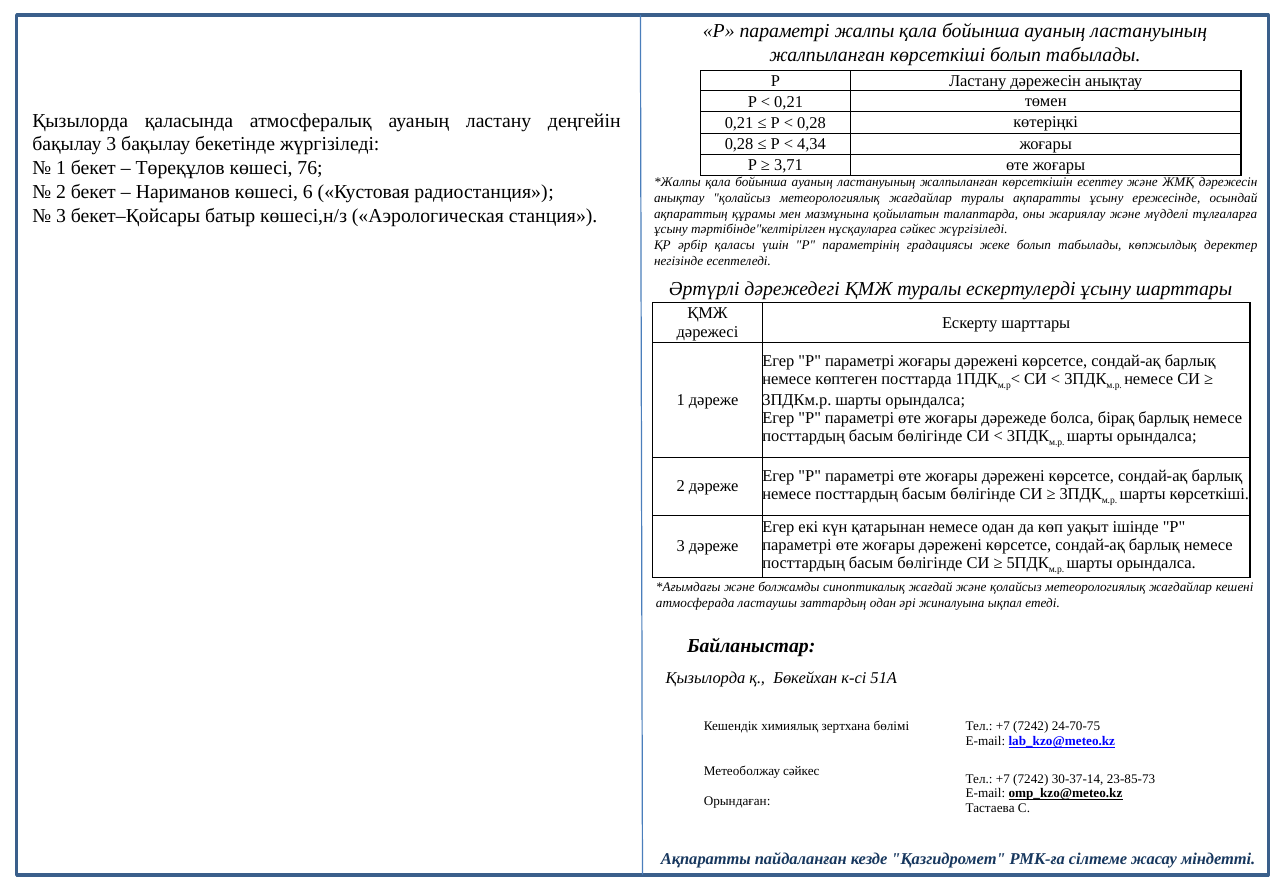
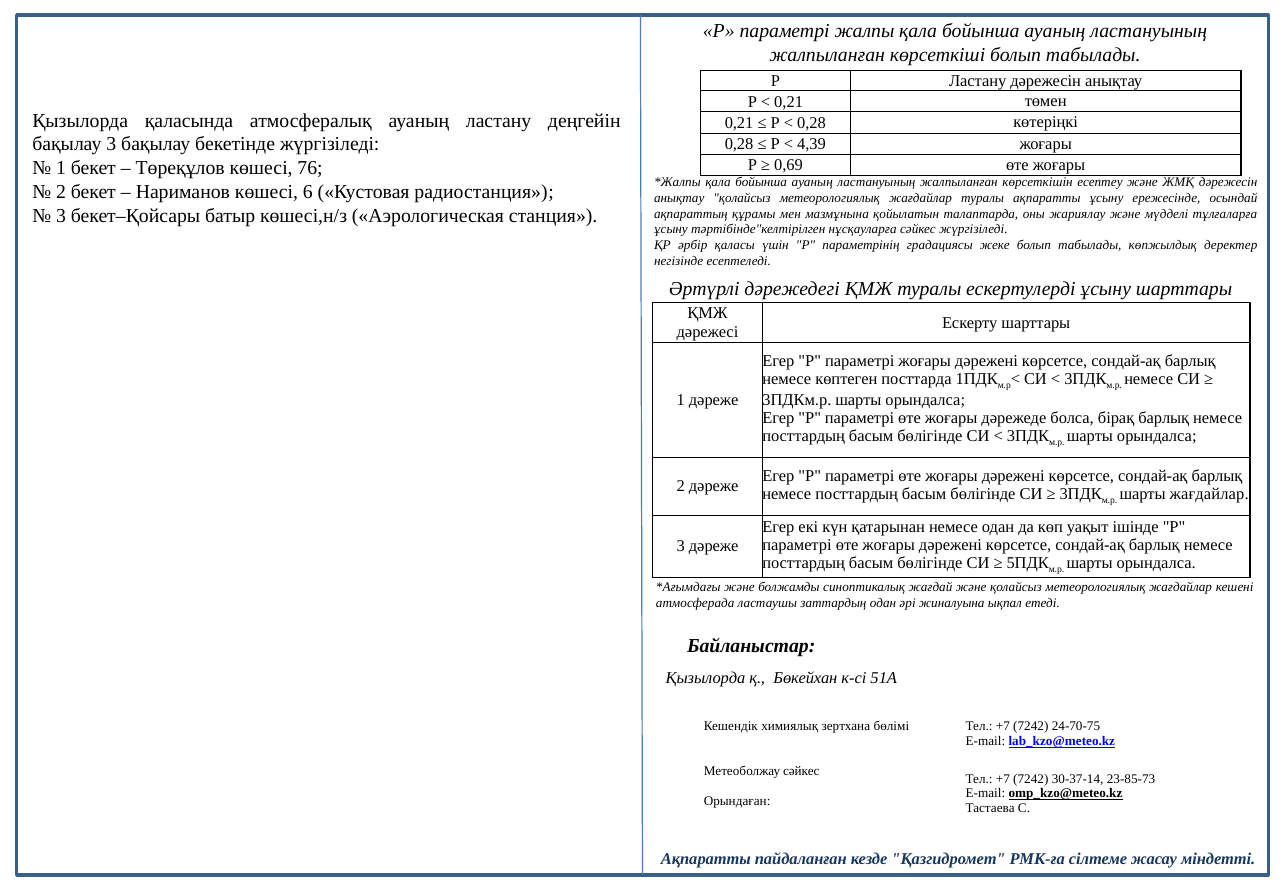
4,34: 4,34 -> 4,39
3,71: 3,71 -> 0,69
шарты көрсеткіші: көрсеткіші -> жағдайлар
